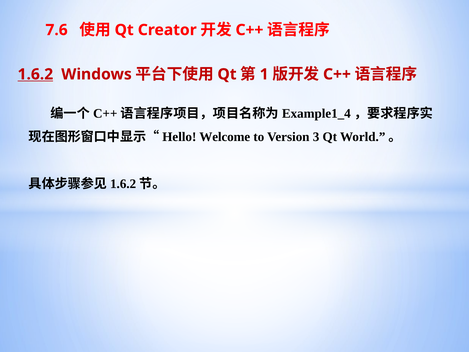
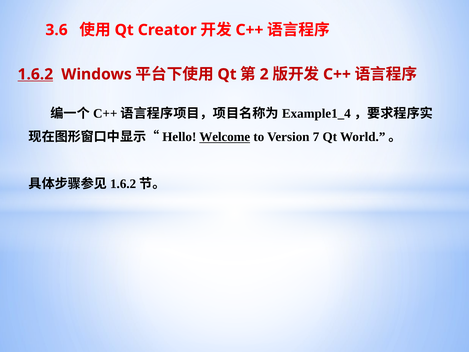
7.6: 7.6 -> 3.6
1: 1 -> 2
Welcome underline: none -> present
3: 3 -> 7
